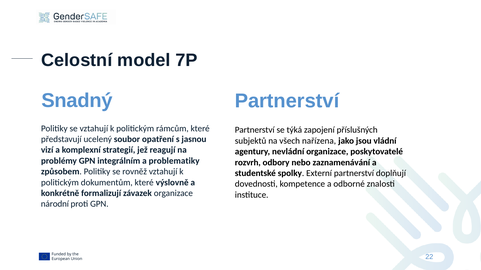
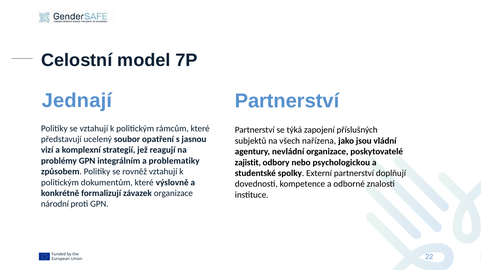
Snadný: Snadný -> Jednají
rozvrh: rozvrh -> zajistit
zaznamenávání: zaznamenávání -> psychologickou
